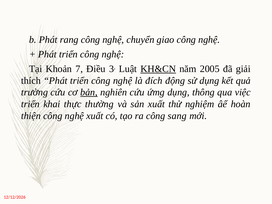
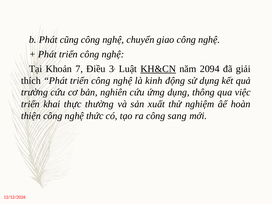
rang: rang -> cũng
2005: 2005 -> 2094
đích: đích -> kinh
bản underline: present -> none
nghệ xuất: xuất -> thức
